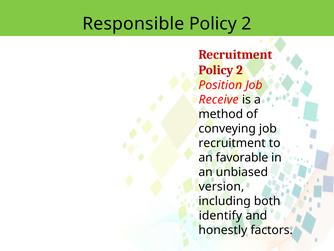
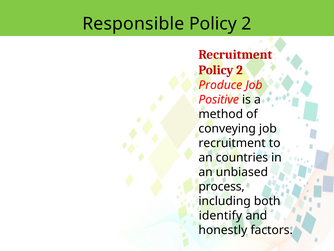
Position: Position -> Produce
Receive: Receive -> Positive
favorable: favorable -> countries
version: version -> process
